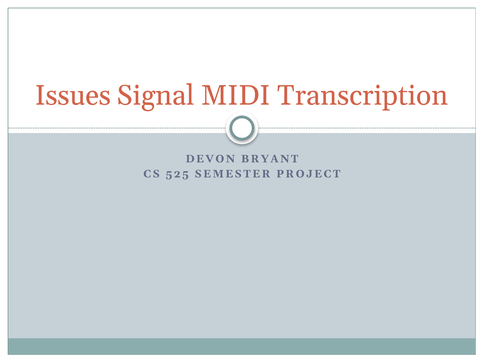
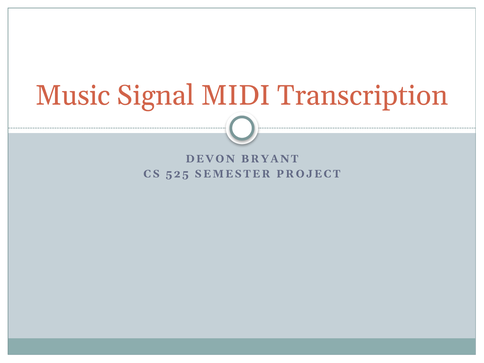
Issues: Issues -> Music
